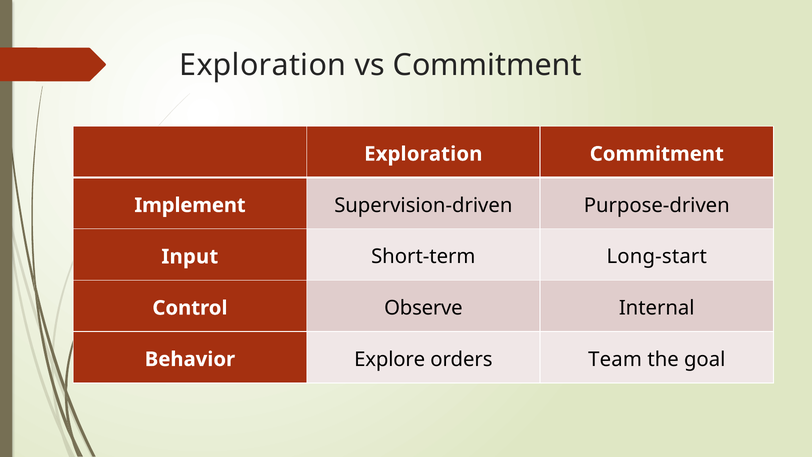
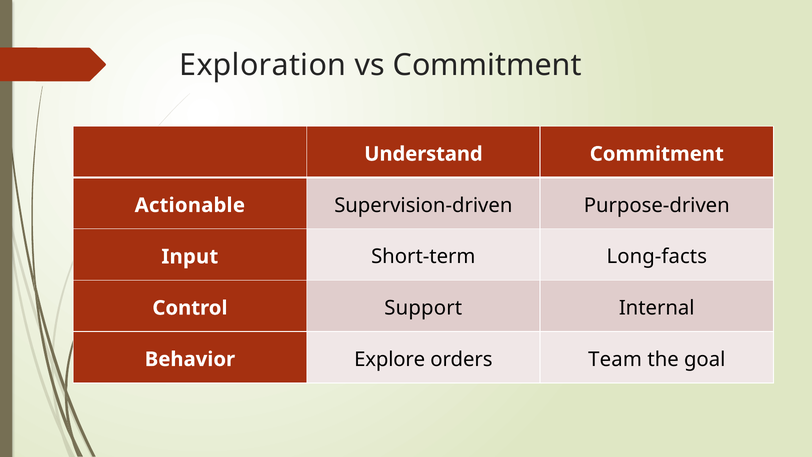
Exploration at (423, 154): Exploration -> Understand
Implement: Implement -> Actionable
Long-start: Long-start -> Long-facts
Observe: Observe -> Support
